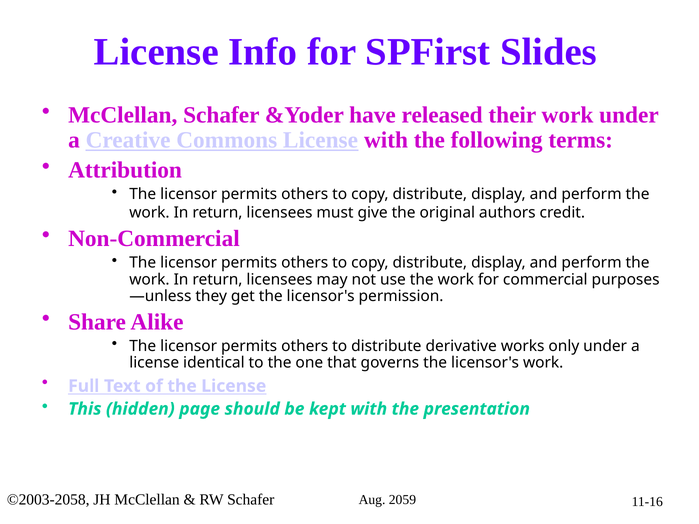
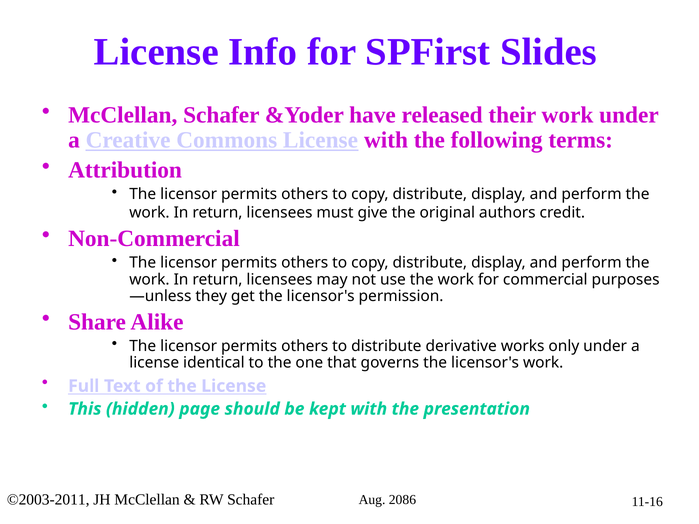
©2003-2058: ©2003-2058 -> ©2003-2011
2059: 2059 -> 2086
